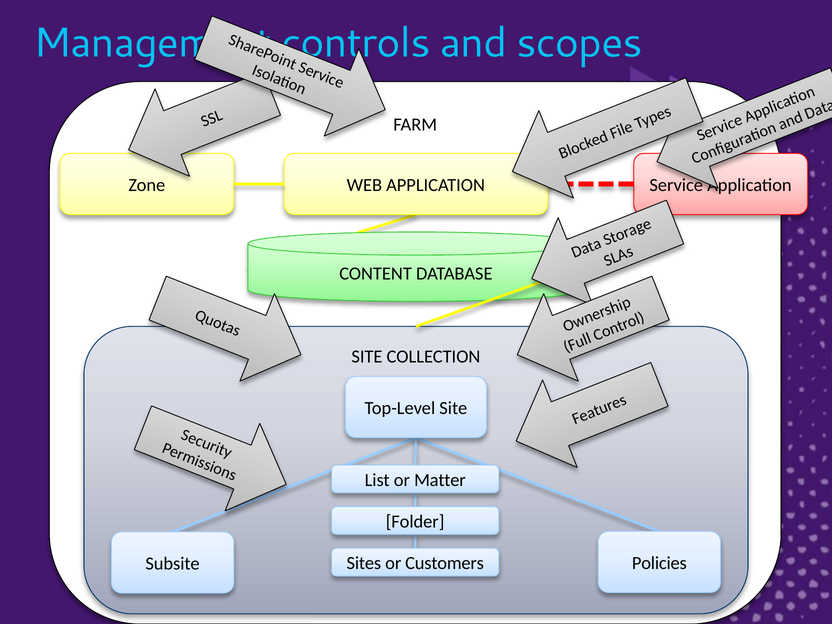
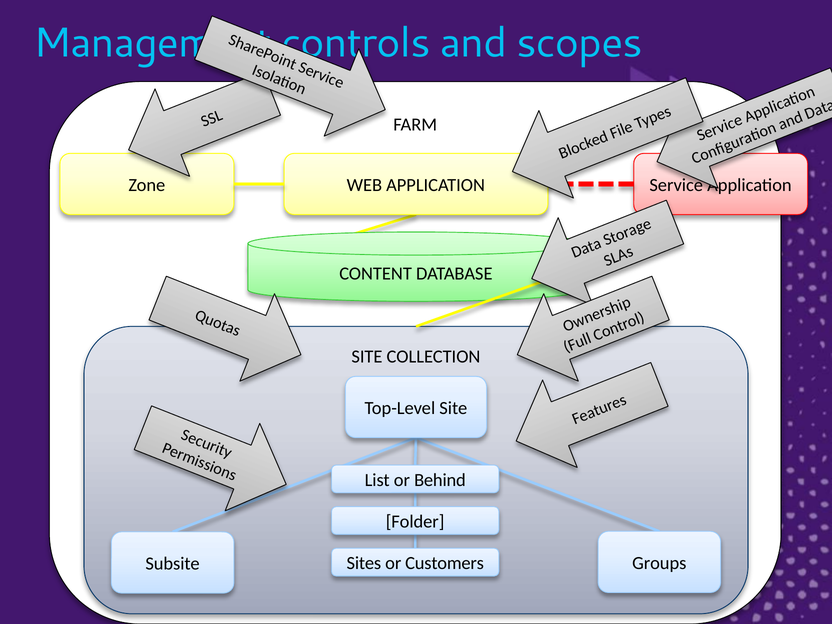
Matter: Matter -> Behind
Policies: Policies -> Groups
